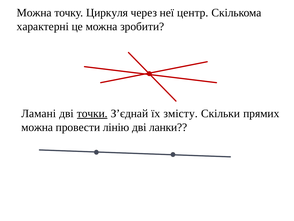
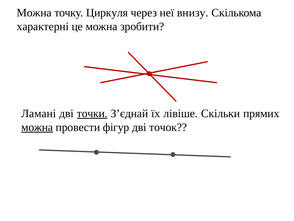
центр: центр -> внизу
змісту: змісту -> лівіше
можна at (37, 127) underline: none -> present
лінію: лінію -> фігур
ланки: ланки -> точок
